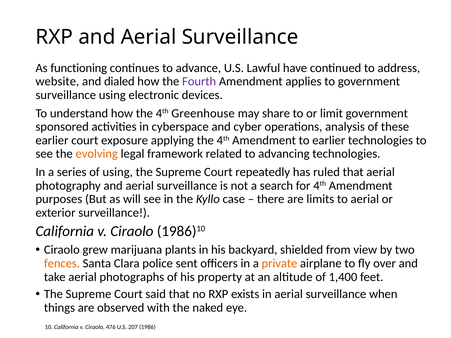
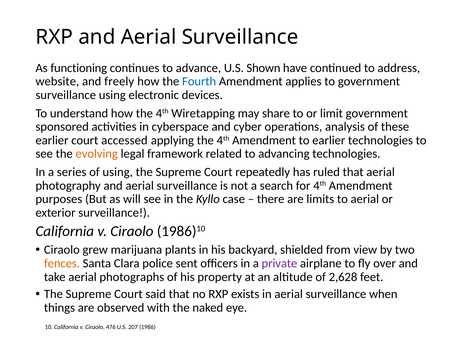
Lawful: Lawful -> Shown
dialed: dialed -> freely
Fourth colour: purple -> blue
Greenhouse: Greenhouse -> Wiretapping
exposure: exposure -> accessed
private colour: orange -> purple
1,400: 1,400 -> 2,628
